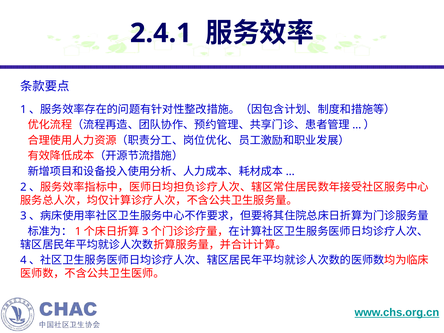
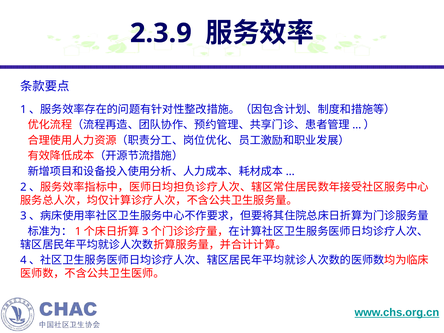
2.4.1: 2.4.1 -> 2.3.9
